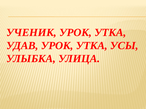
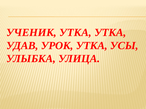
УЧЕНИК УРОК: УРОК -> УТКА
